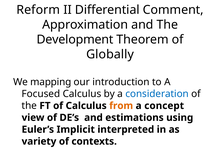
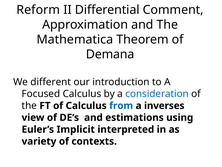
Development: Development -> Mathematica
Globally: Globally -> Demana
mapping: mapping -> different
from colour: orange -> blue
concept: concept -> inverses
